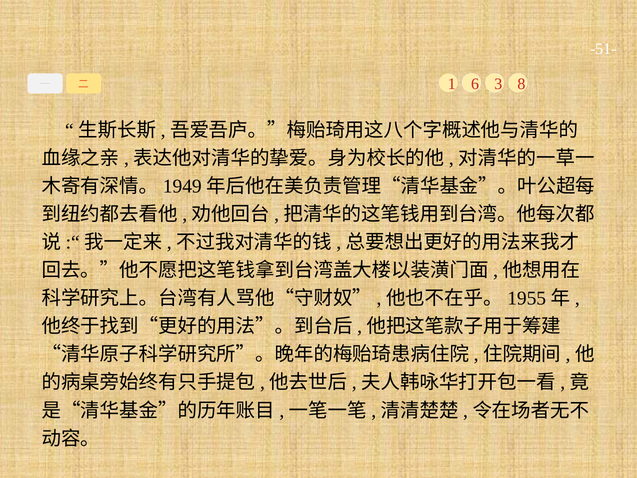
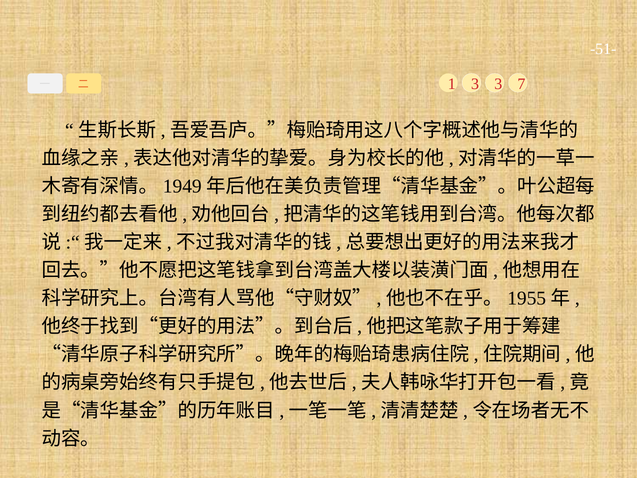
1 6: 6 -> 3
8: 8 -> 7
